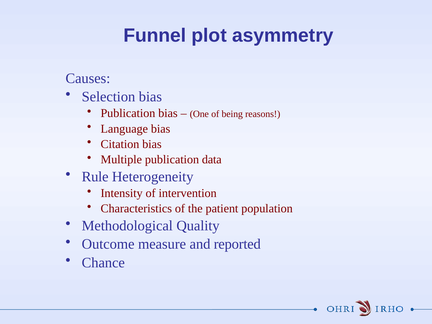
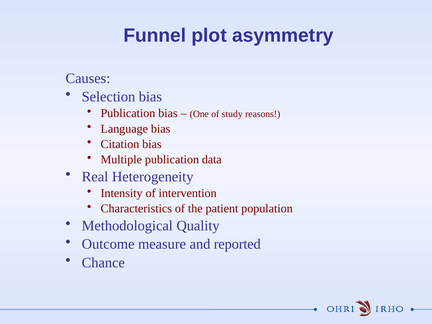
being: being -> study
Rule: Rule -> Real
